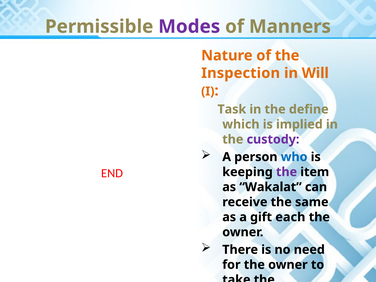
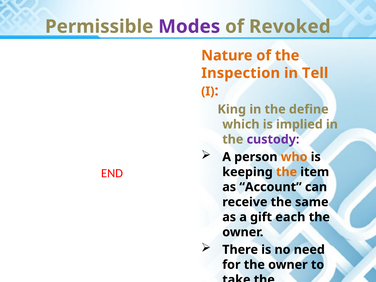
Manners: Manners -> Revoked
Will: Will -> Tell
Task: Task -> King
who colour: blue -> orange
the at (287, 172) colour: purple -> orange
Wakalat: Wakalat -> Account
